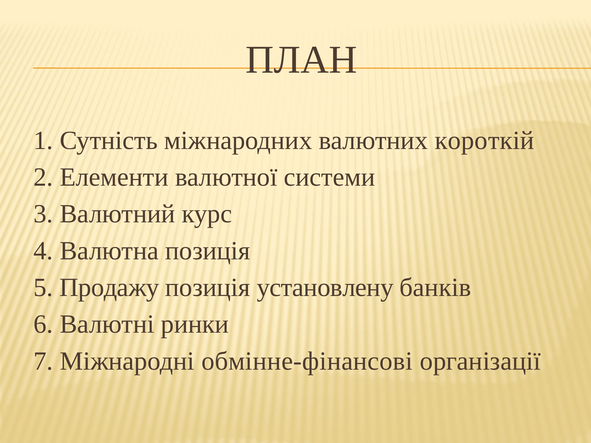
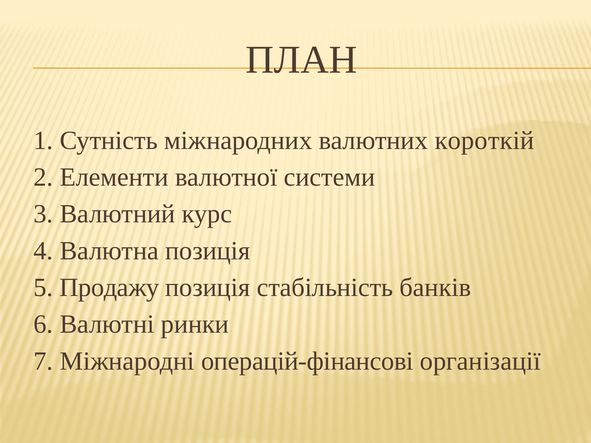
установлену: установлену -> стабільність
обмінне-фінансові: обмінне-фінансові -> операцій-фінансові
